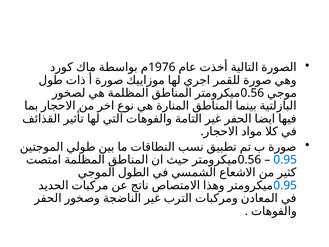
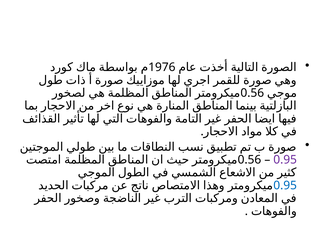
0.95 at (285, 160) colour: blue -> purple
